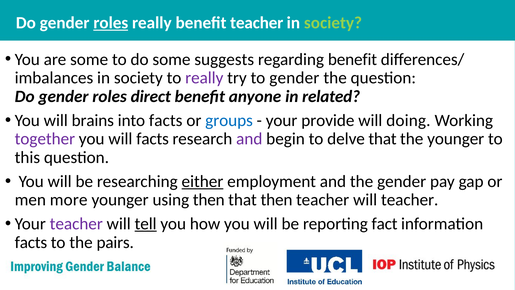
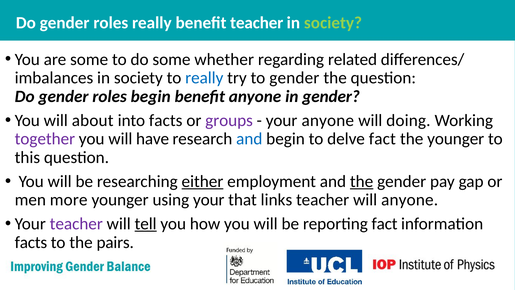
roles at (111, 23) underline: present -> none
suggests: suggests -> whether
regarding benefit: benefit -> related
really at (204, 78) colour: purple -> blue
roles direct: direct -> begin
in related: related -> gender
brains: brains -> about
groups colour: blue -> purple
your provide: provide -> anyone
will facts: facts -> have
and at (249, 139) colour: purple -> blue
delve that: that -> fact
the at (362, 181) underline: none -> present
using then: then -> your
that then: then -> links
will teacher: teacher -> anyone
